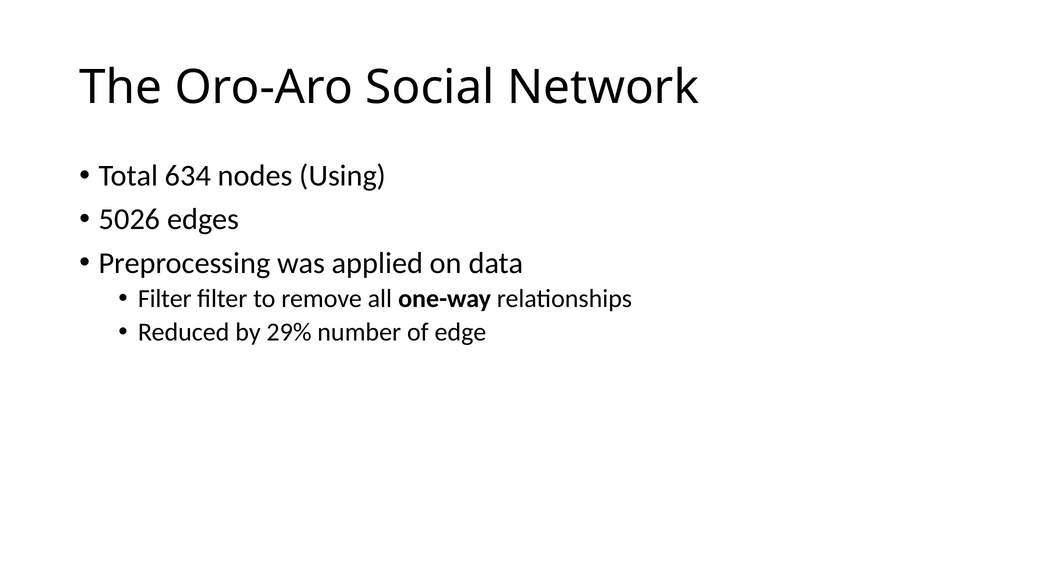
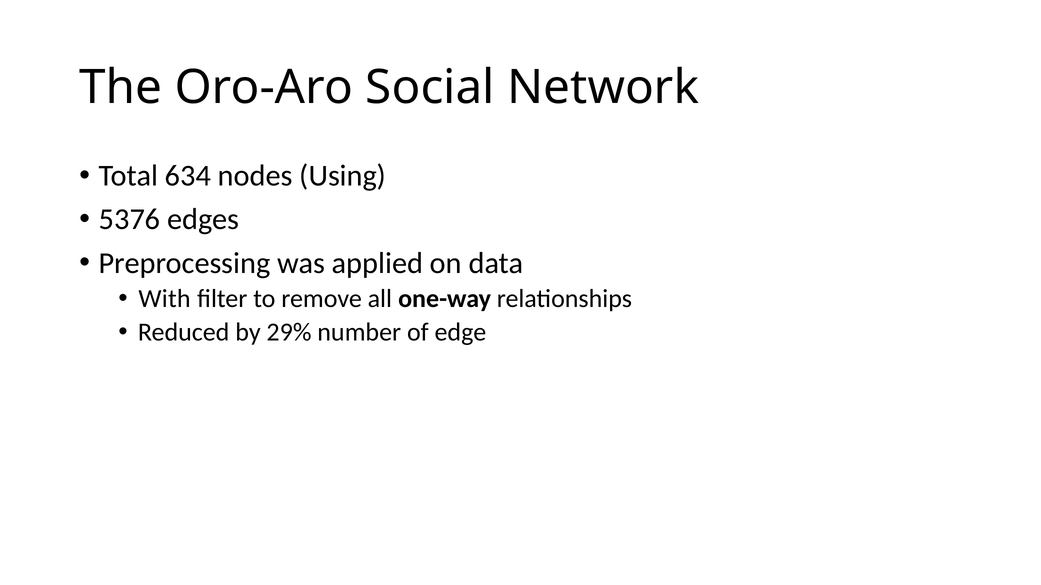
5026: 5026 -> 5376
Filter at (165, 299): Filter -> With
